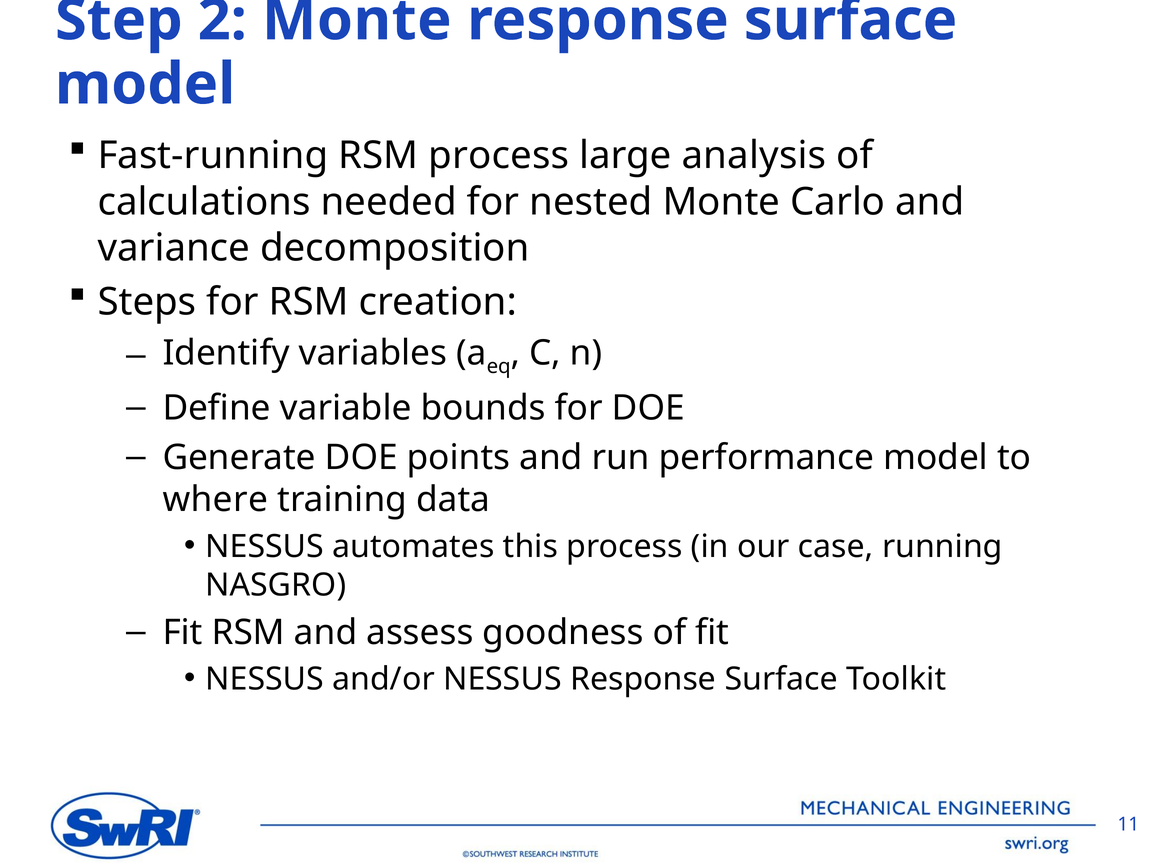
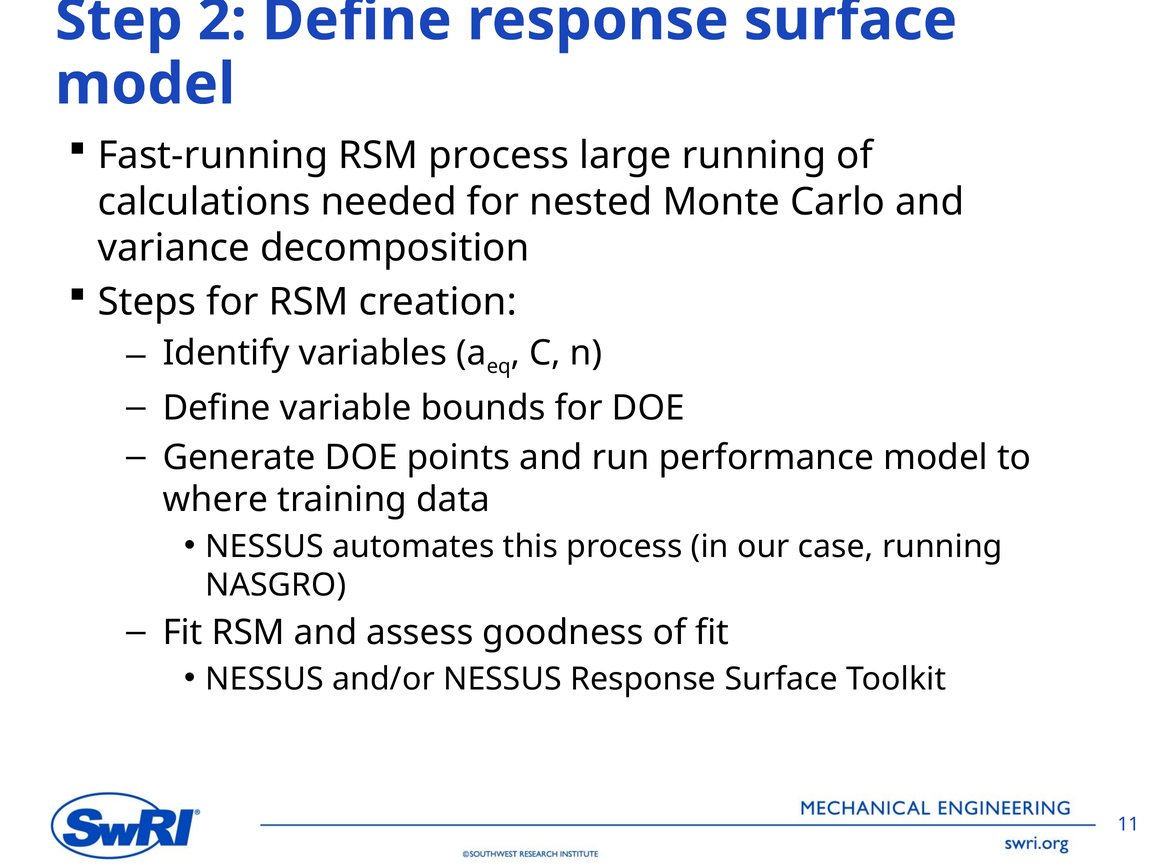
2 Monte: Monte -> Define
large analysis: analysis -> running
